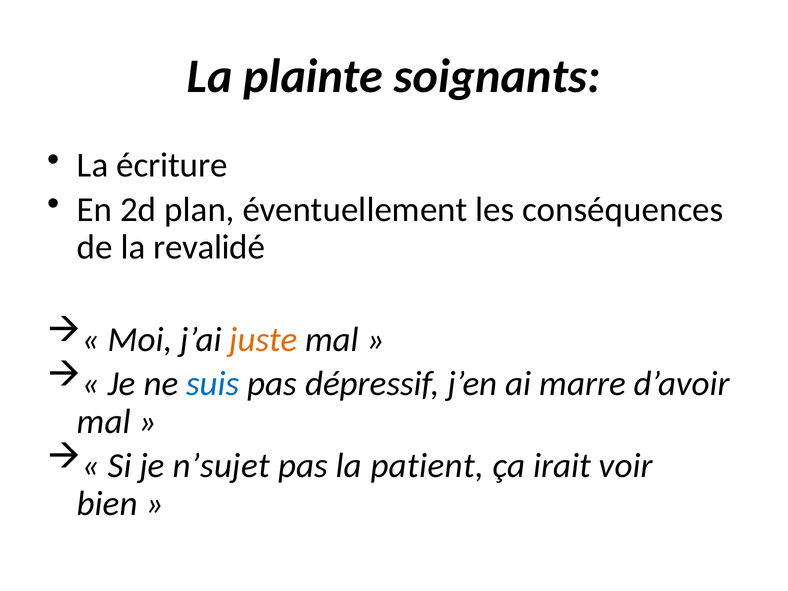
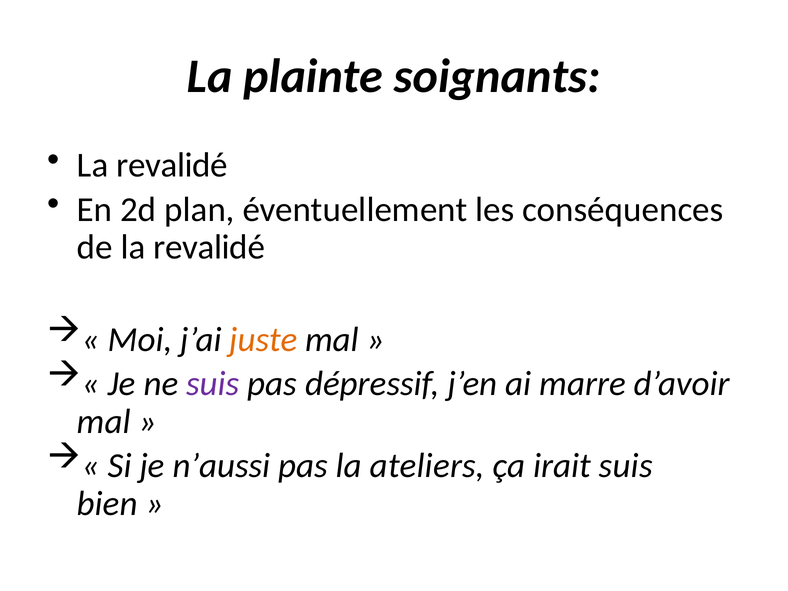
écriture at (172, 165): écriture -> revalidé
suis at (213, 384) colour: blue -> purple
n’sujet: n’sujet -> n’aussi
patient: patient -> ateliers
irait voir: voir -> suis
